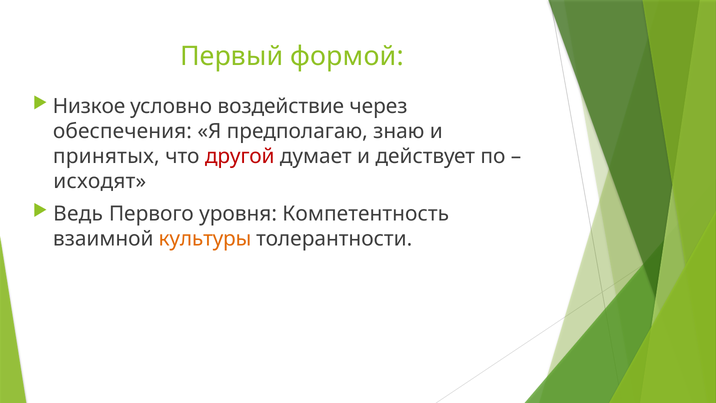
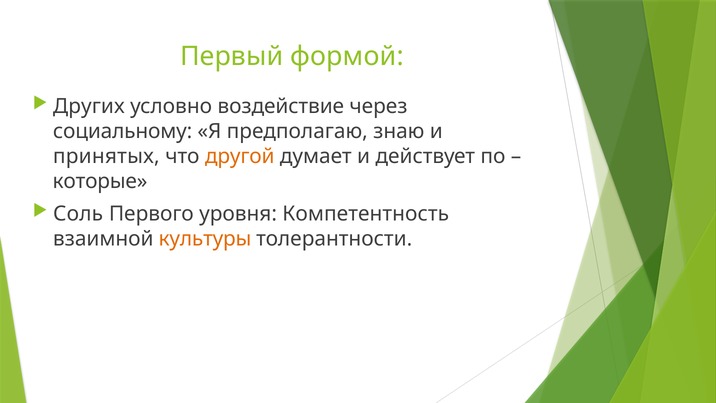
Низкое: Низкое -> Других
обеспечения: обеспечения -> социальному
другой colour: red -> orange
исходят: исходят -> которые
Ведь: Ведь -> Соль
